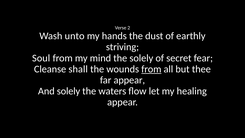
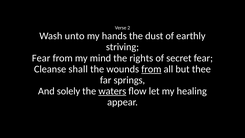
Soul at (41, 58): Soul -> Fear
the solely: solely -> rights
far appear: appear -> springs
waters underline: none -> present
